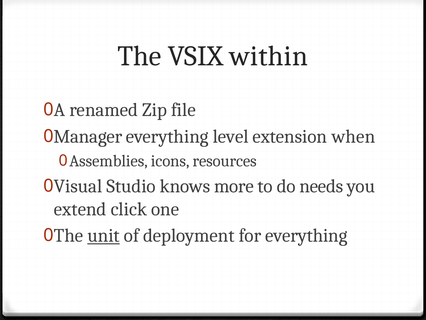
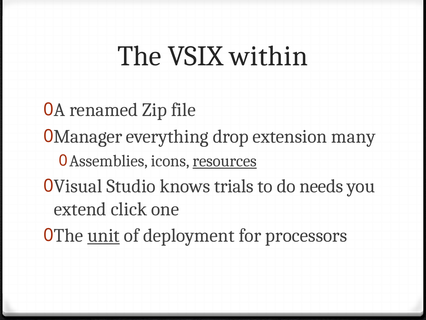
level: level -> drop
when: when -> many
resources underline: none -> present
more: more -> trials
for everything: everything -> processors
